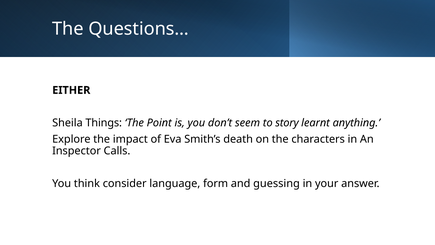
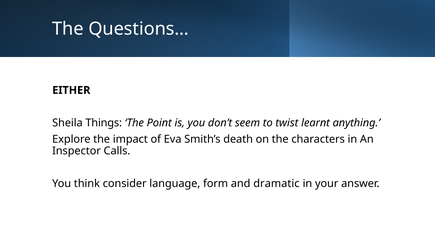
story: story -> twist
guessing: guessing -> dramatic
